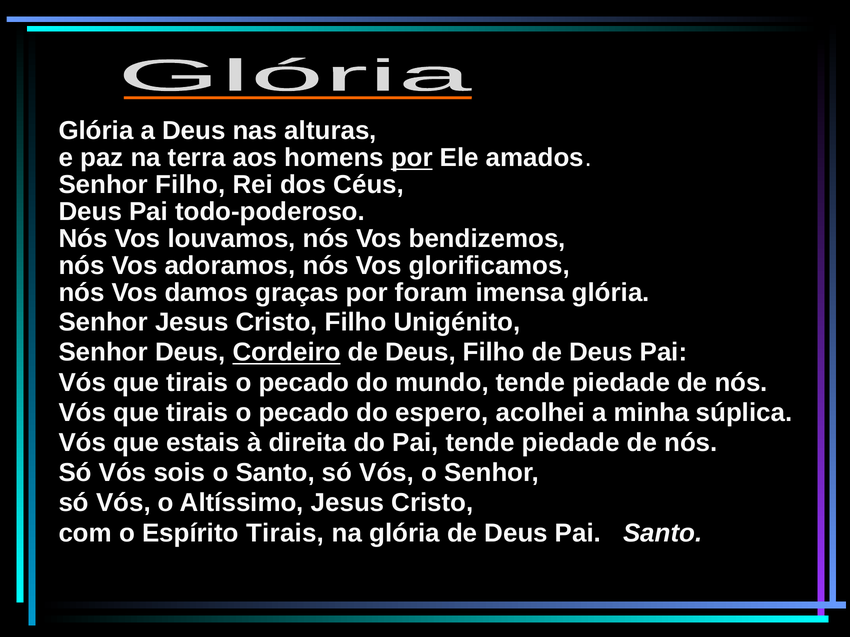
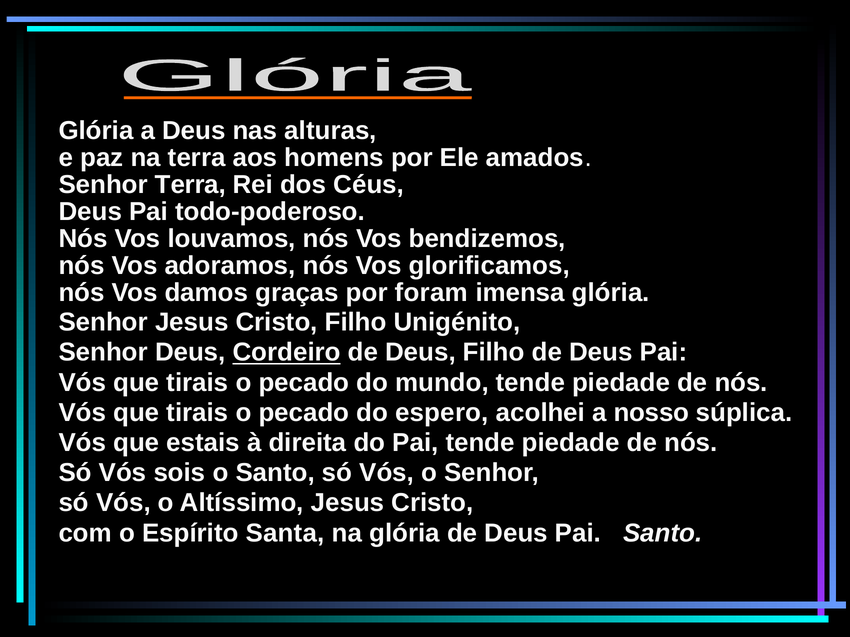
por at (412, 158) underline: present -> none
Senhor Filho: Filho -> Terra
minha: minha -> nosso
Espírito Tirais: Tirais -> Santa
